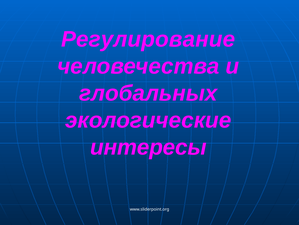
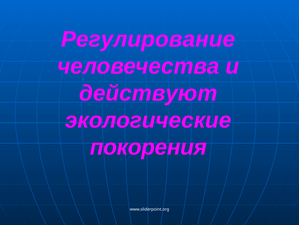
глобальных: глобальных -> действуют
интересы: интересы -> покорения
